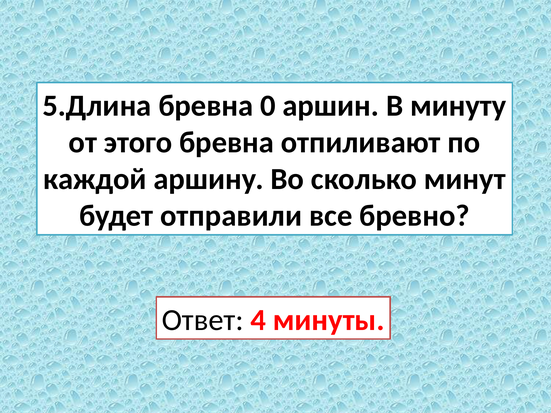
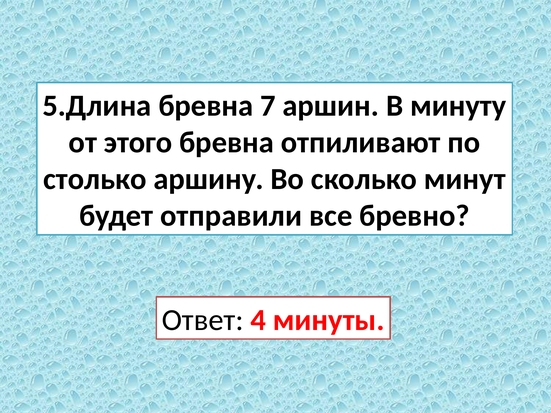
0: 0 -> 7
каждой: каждой -> столько
